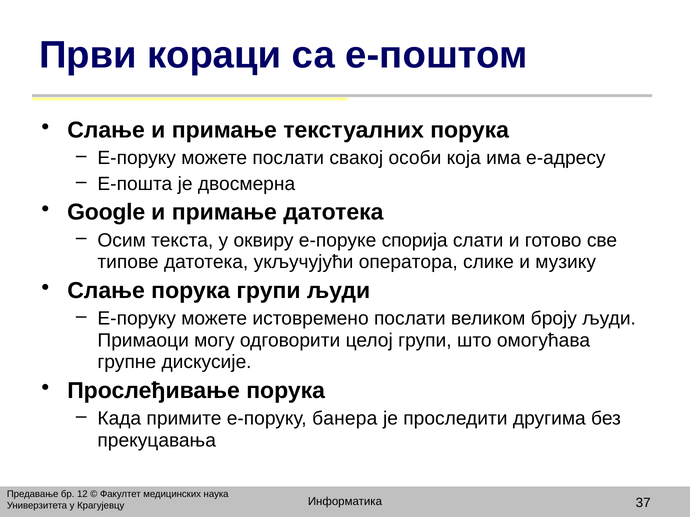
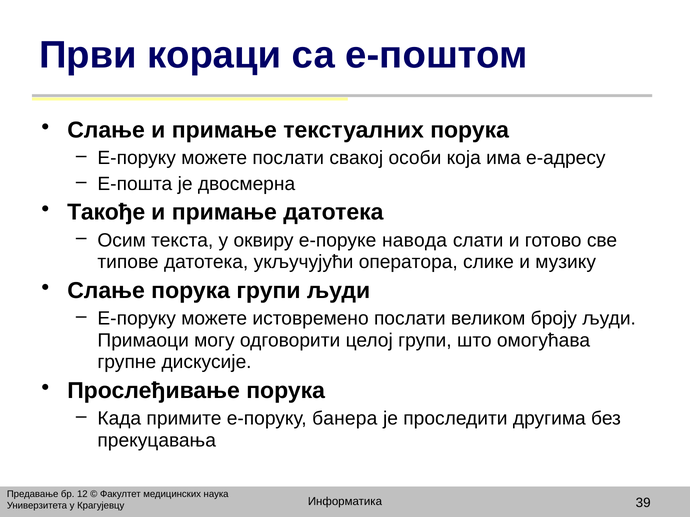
Google: Google -> Такође
спорија: спорија -> навода
37: 37 -> 39
